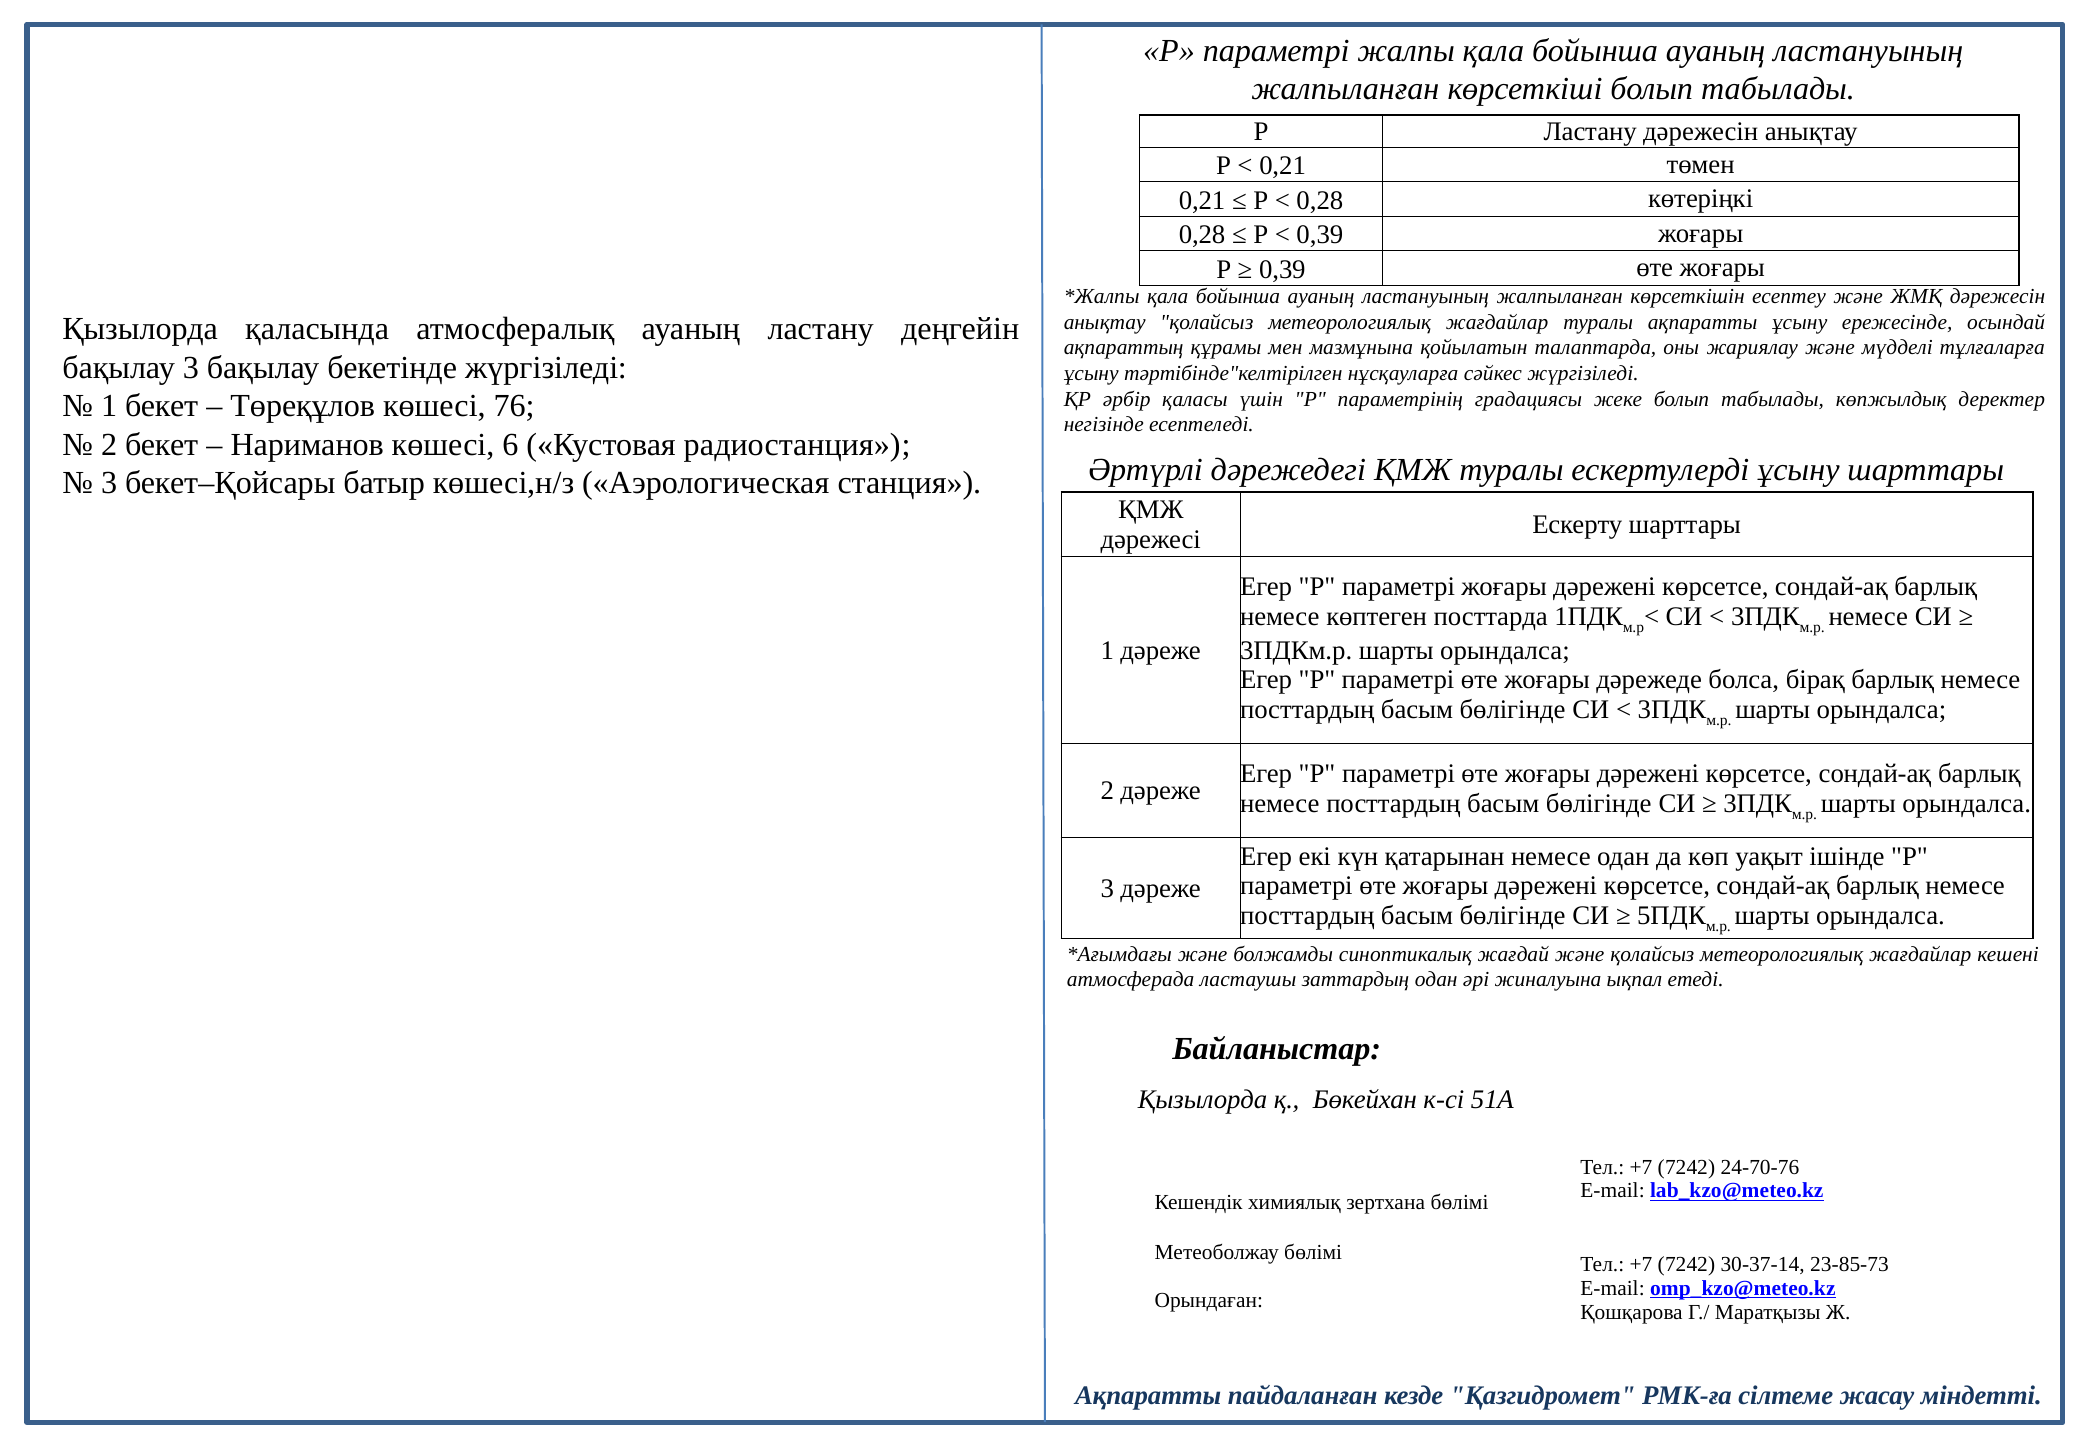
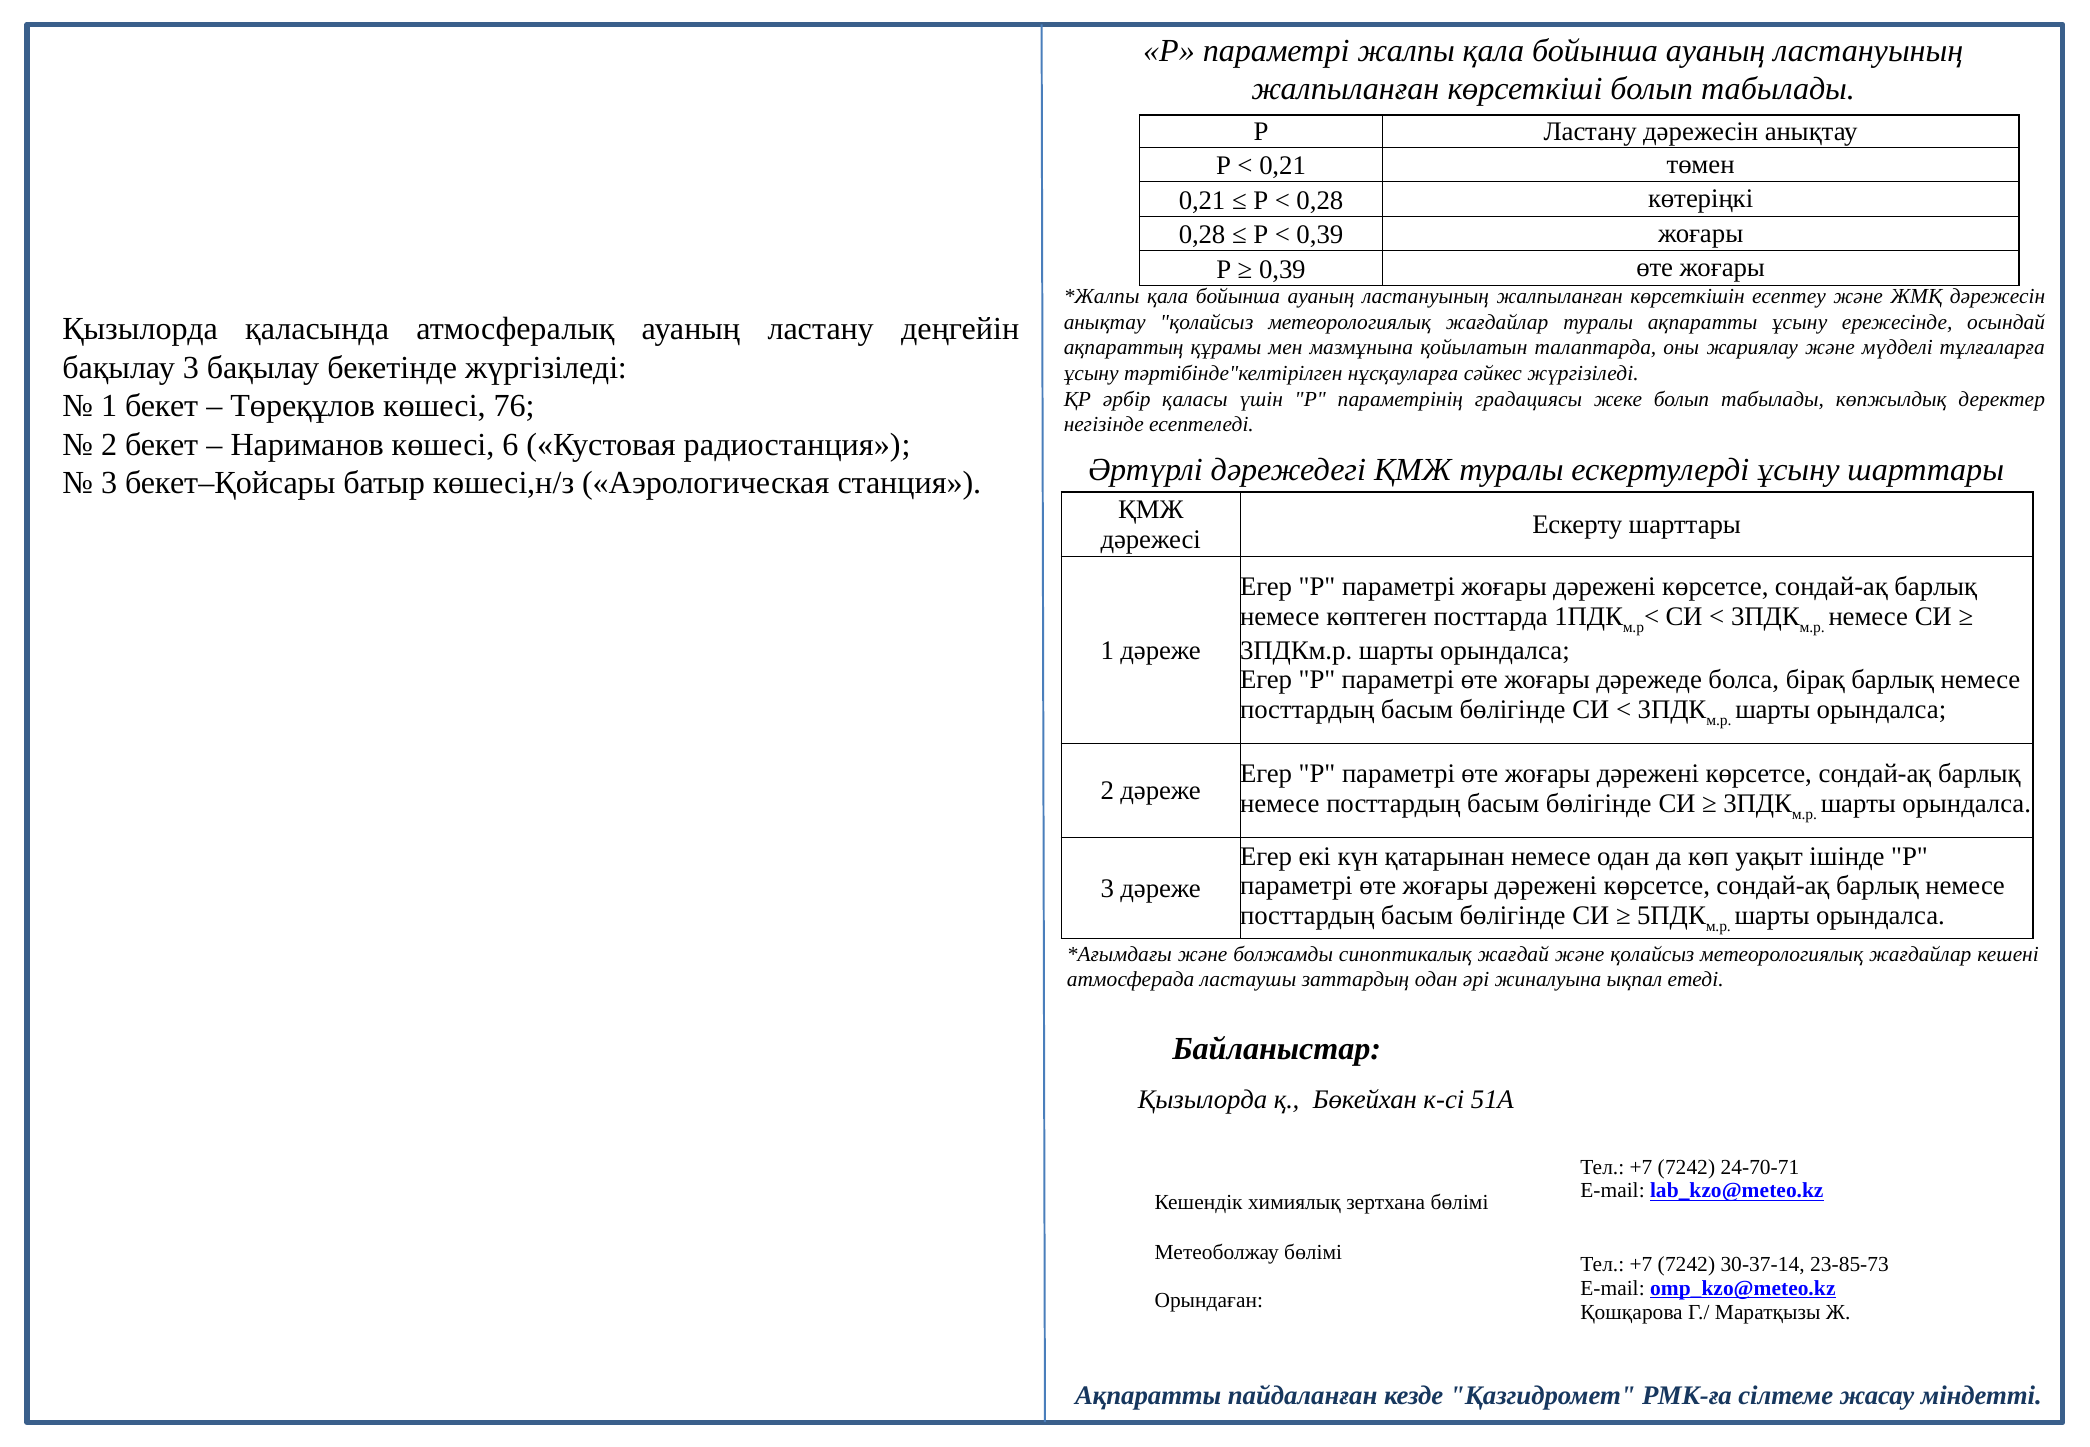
24-70-76: 24-70-76 -> 24-70-71
